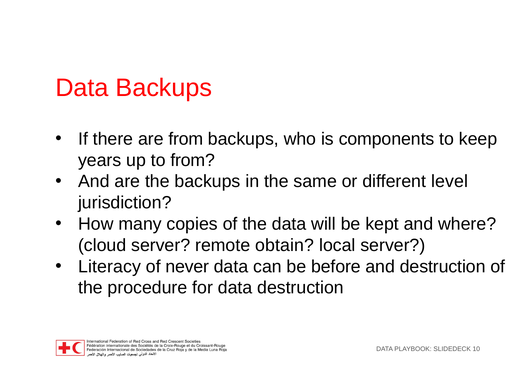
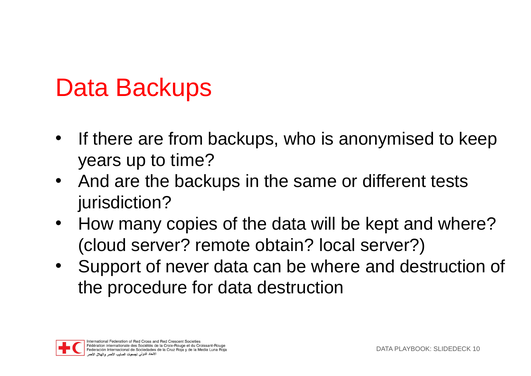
components: components -> anonymised
to from: from -> time
level: level -> tests
Literacy: Literacy -> Support
be before: before -> where
